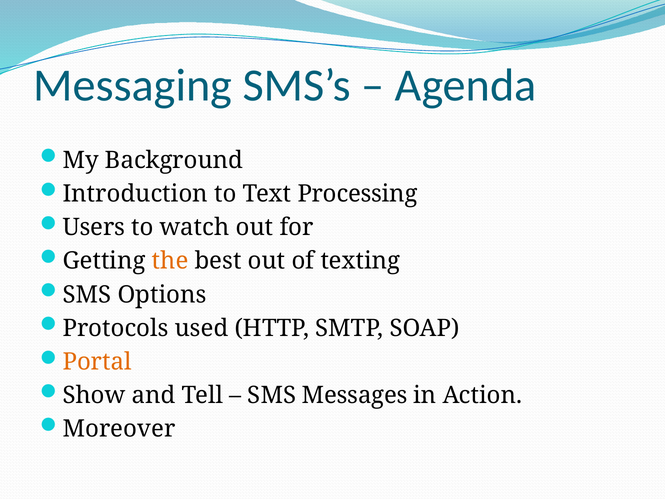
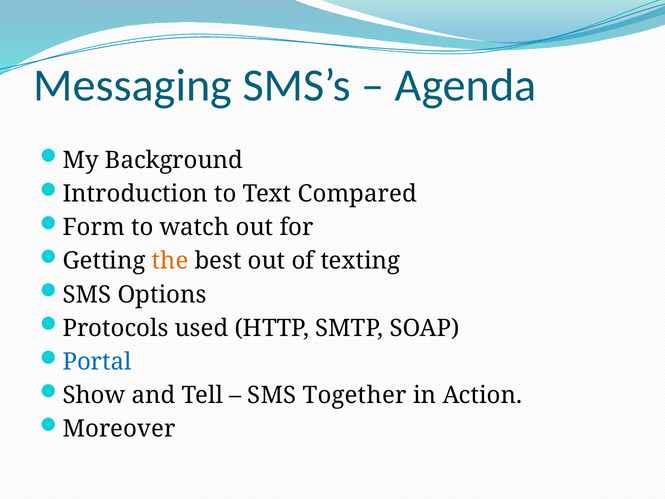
Processing: Processing -> Compared
Users: Users -> Form
Portal colour: orange -> blue
Messages: Messages -> Together
